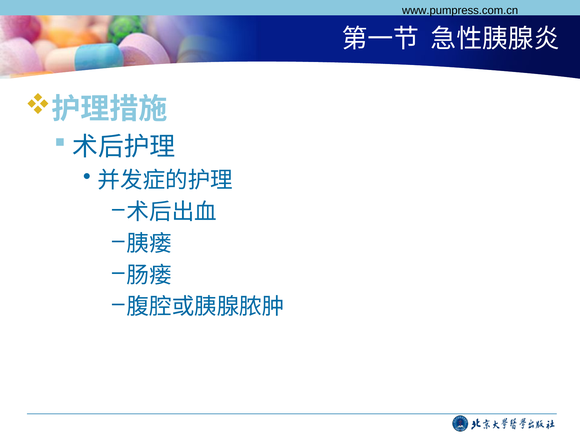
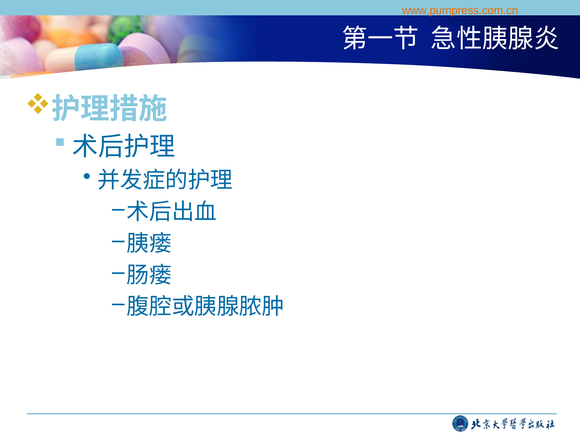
www.pumpress.com.cn colour: black -> orange
